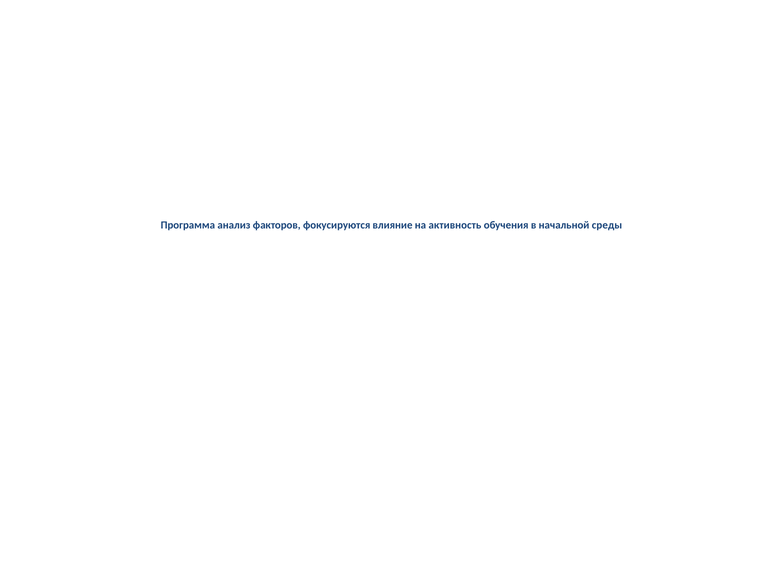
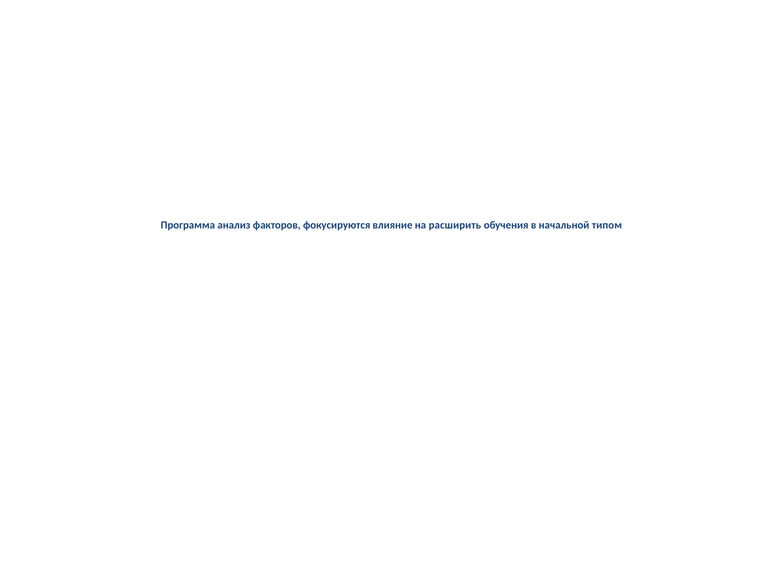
активность: активность -> расширить
среды: среды -> типом
